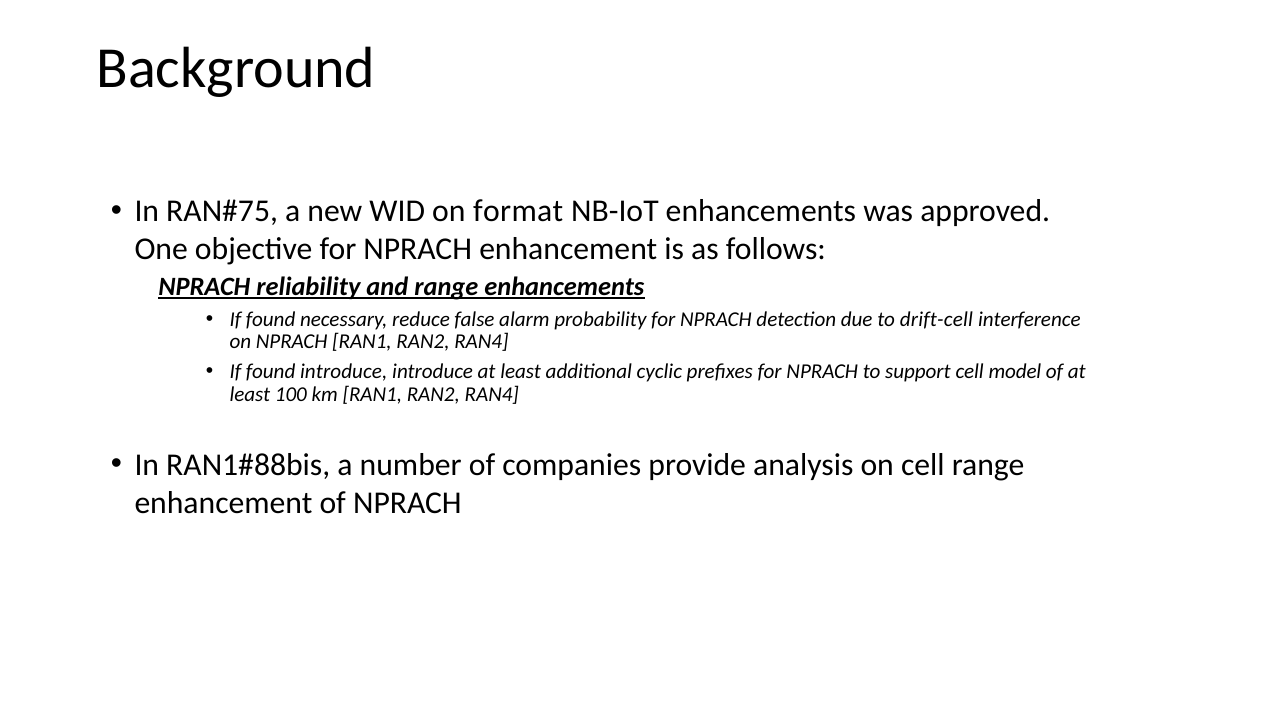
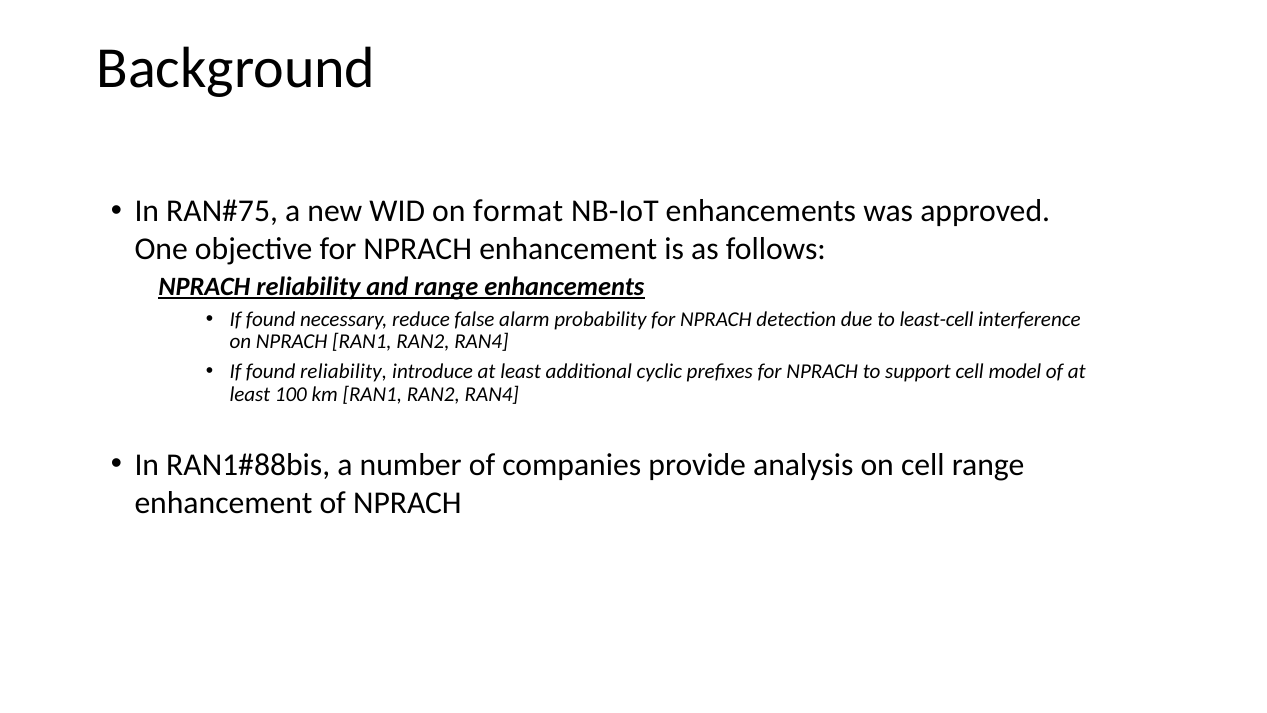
drift-cell: drift-cell -> least-cell
found introduce: introduce -> reliability
